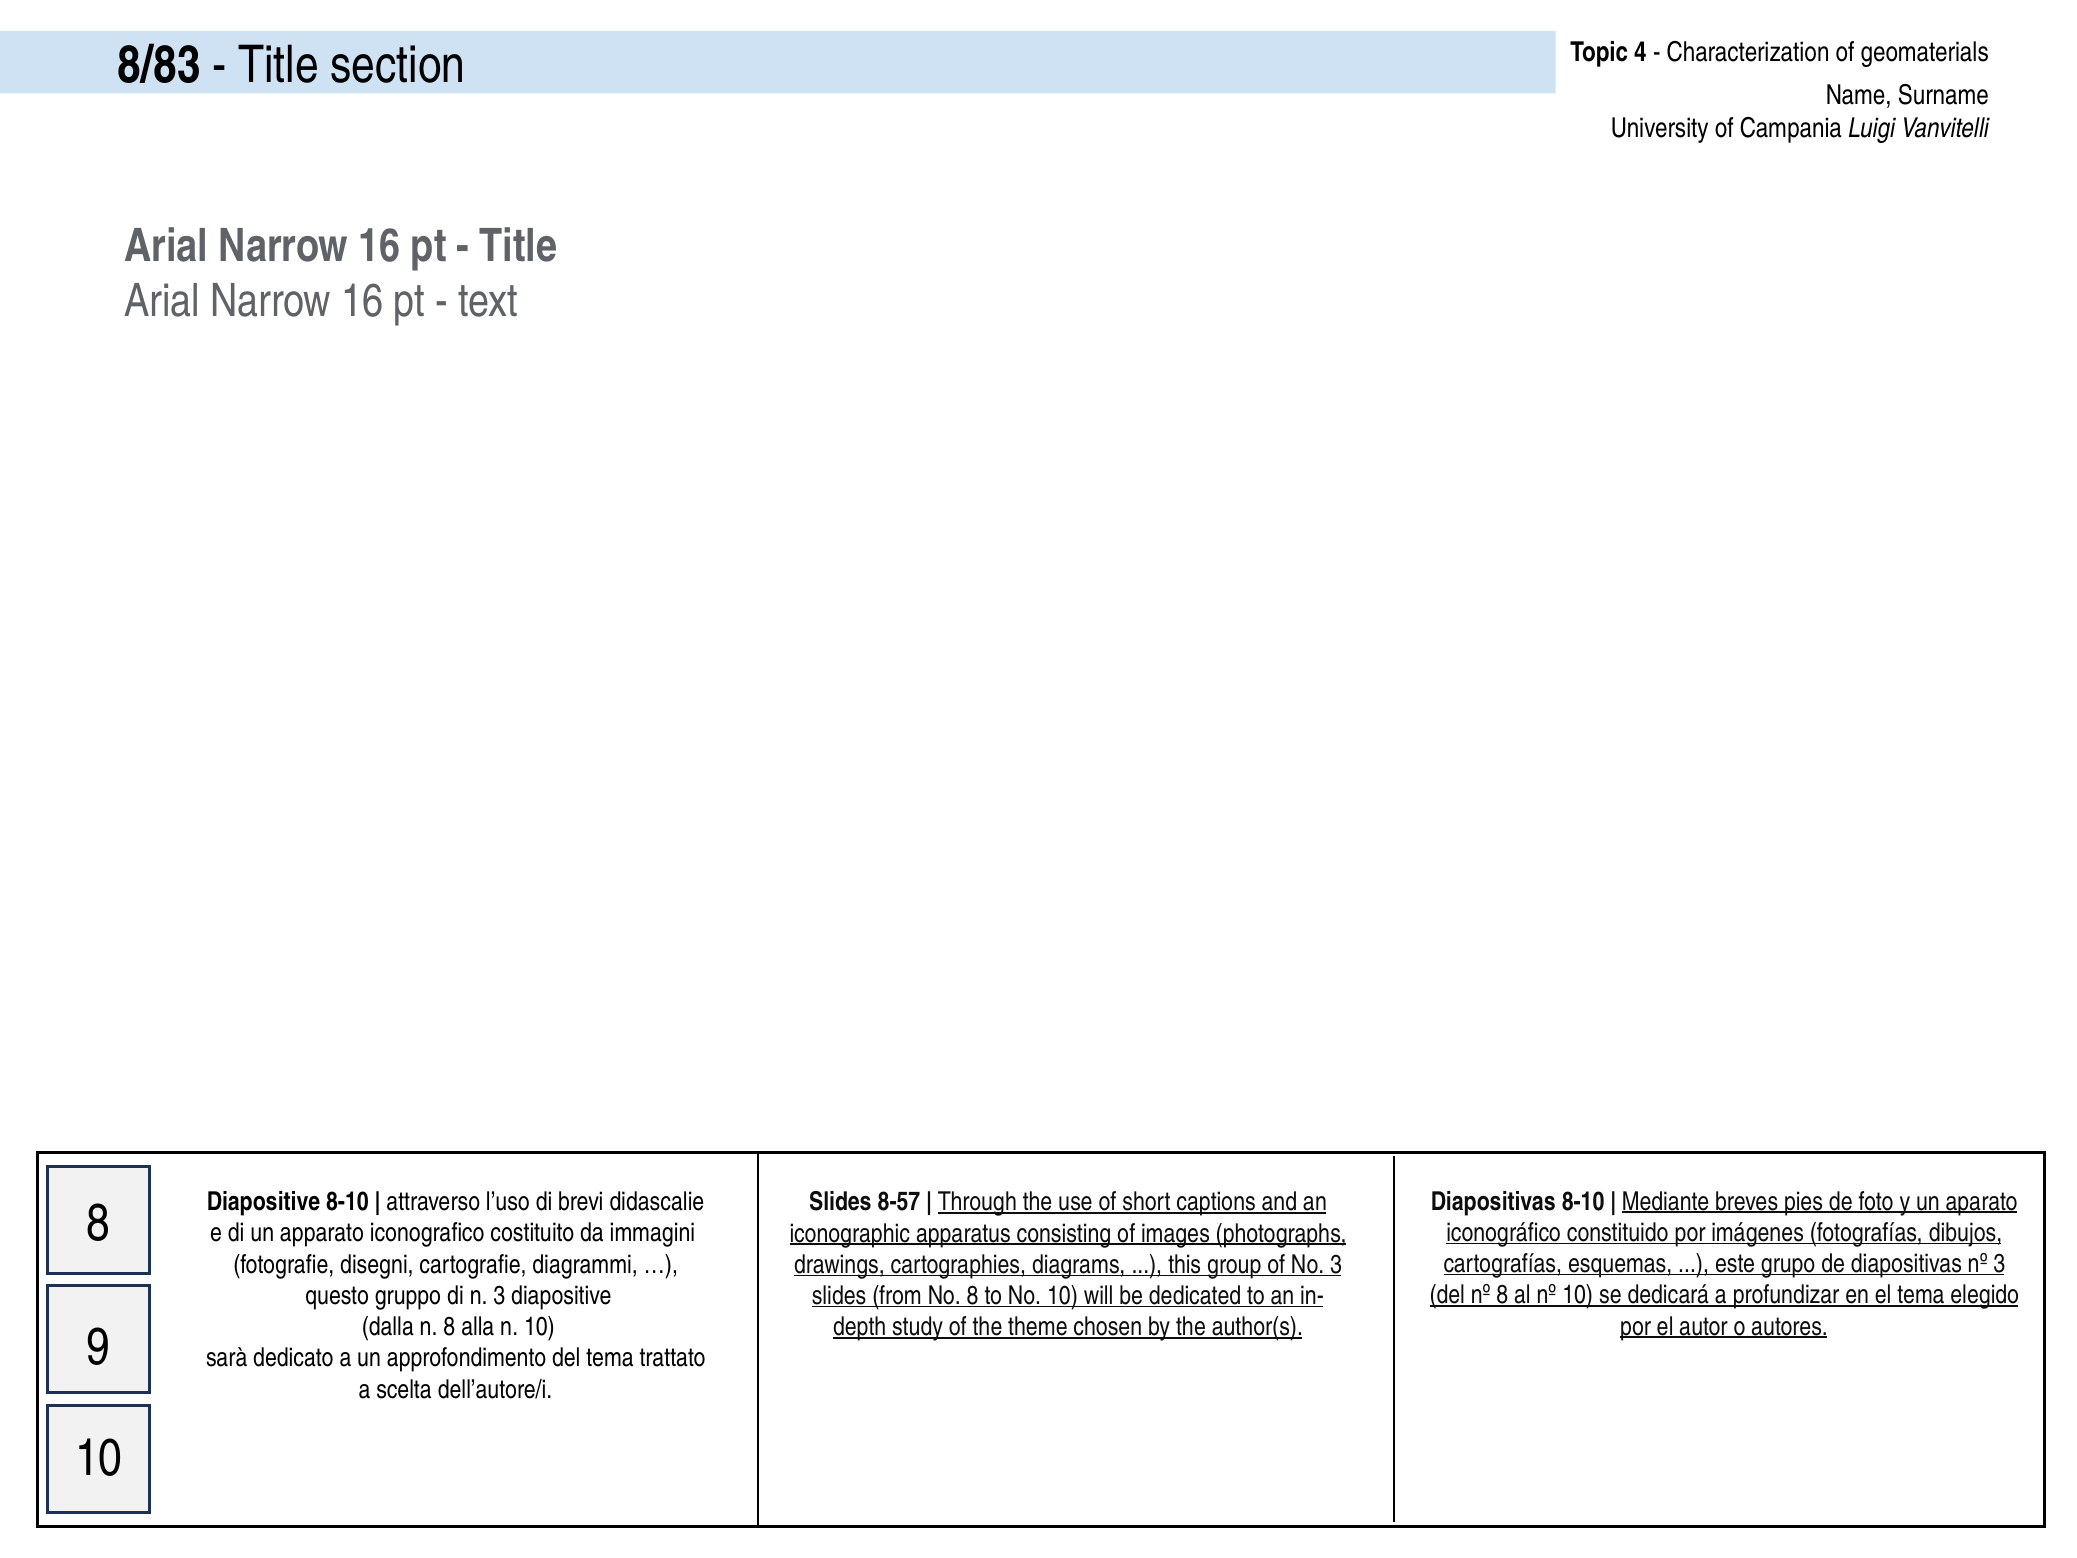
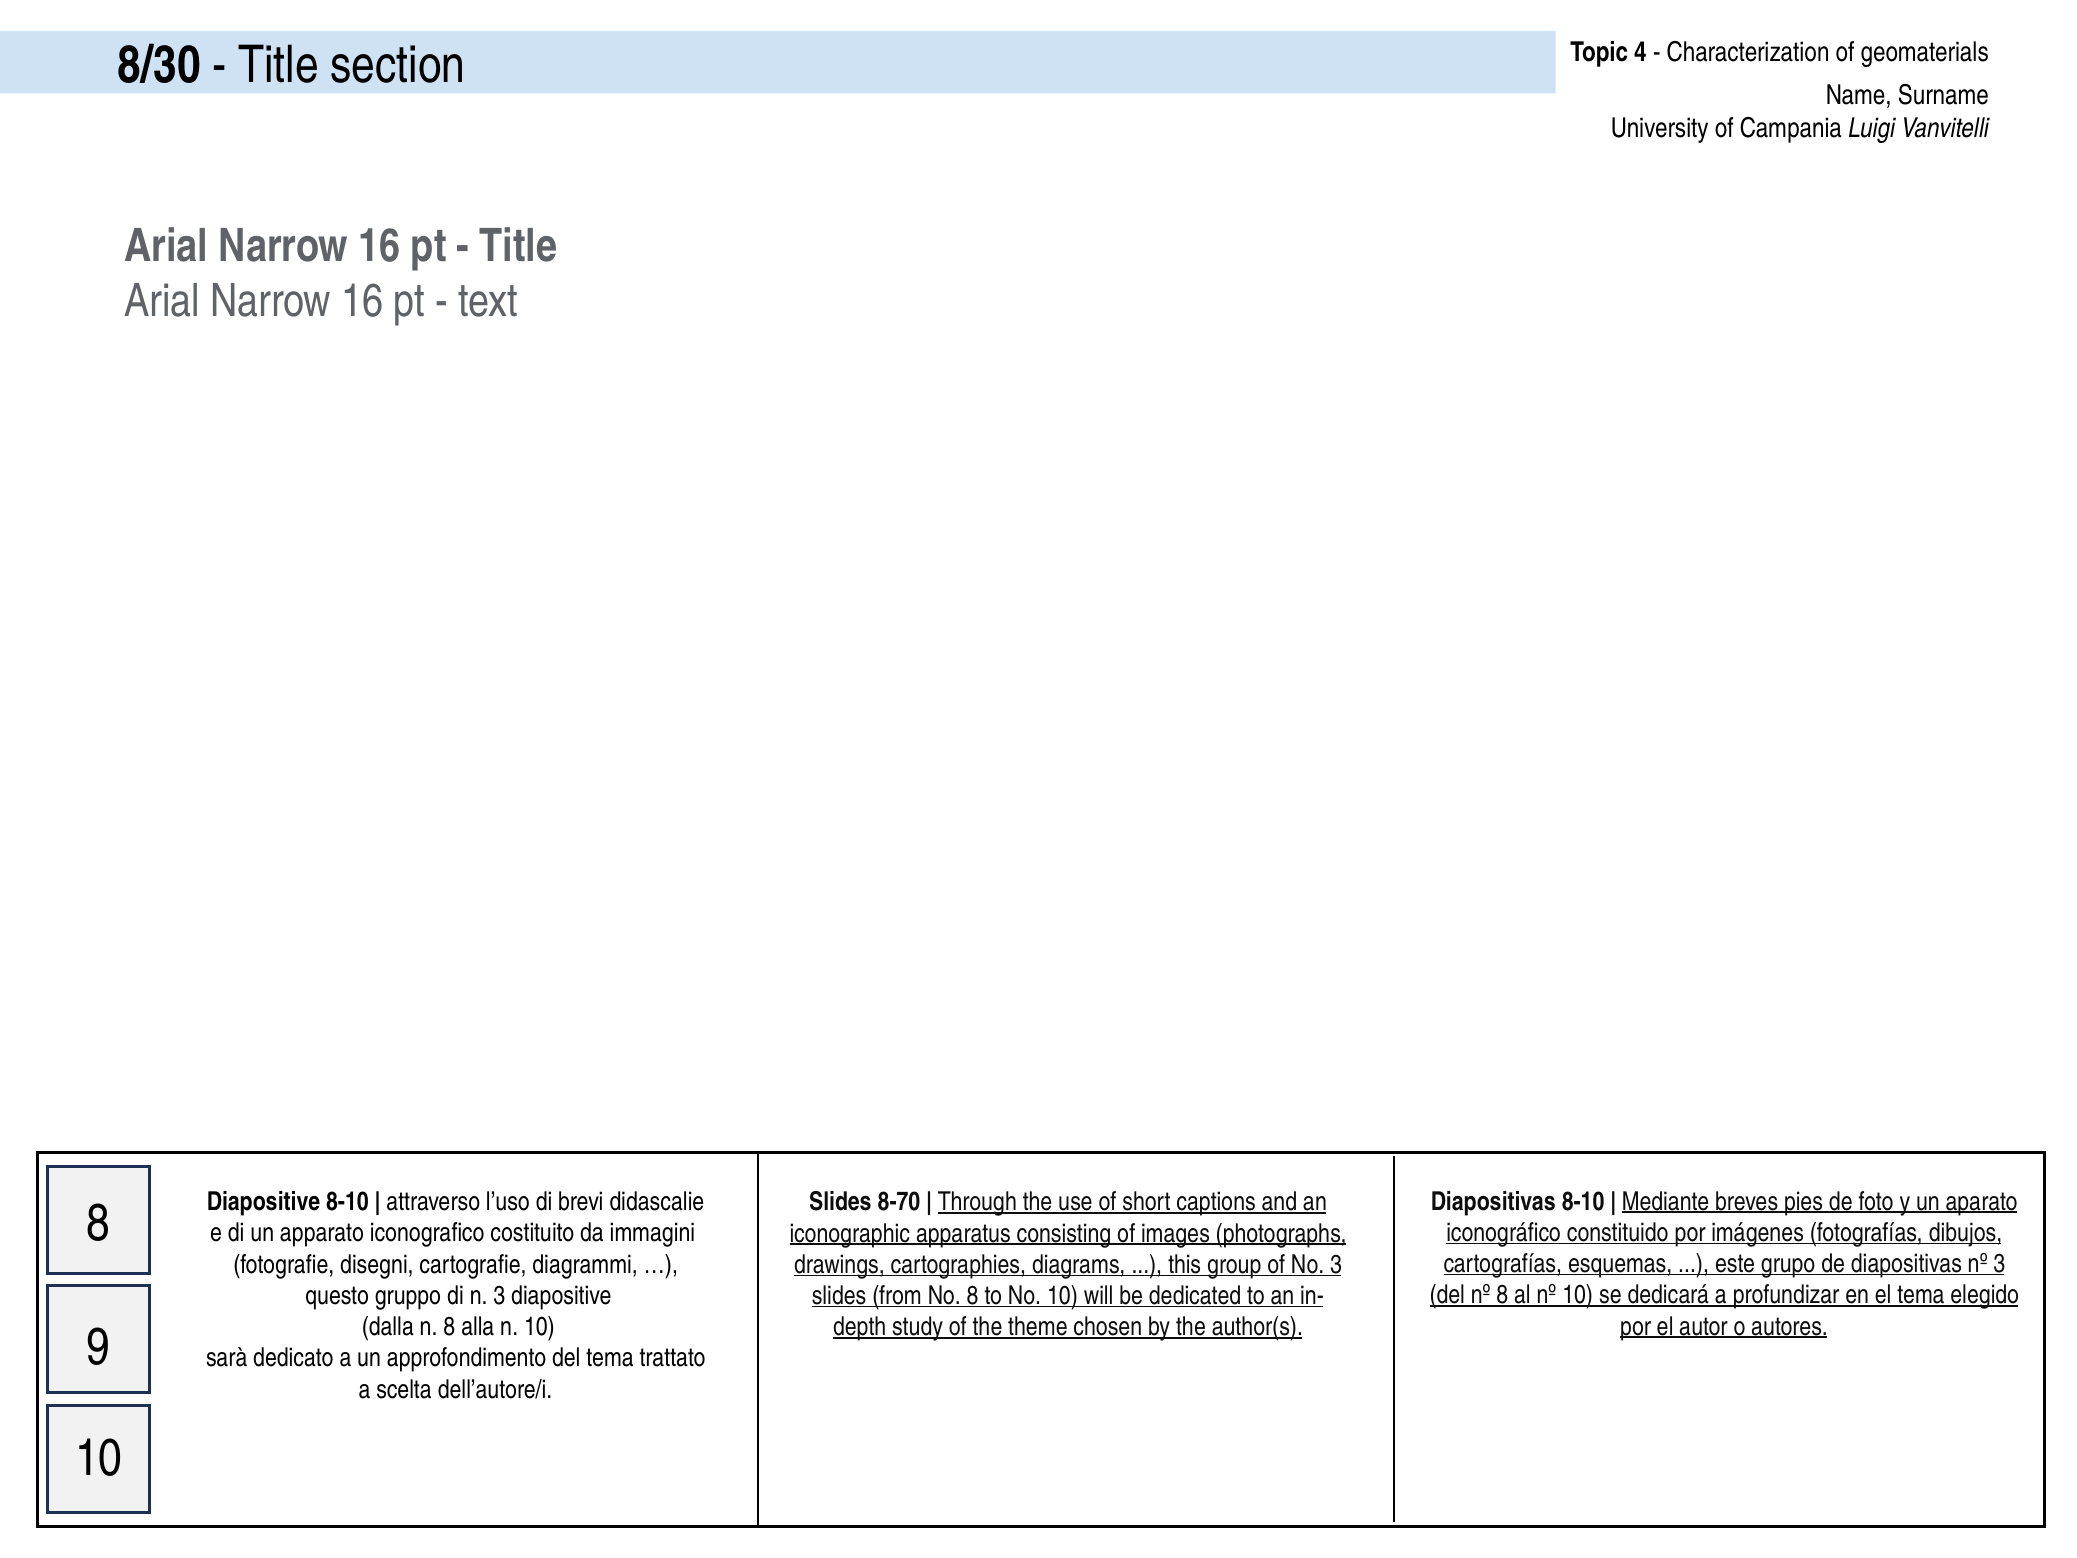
8/83: 8/83 -> 8/30
8-57: 8-57 -> 8-70
